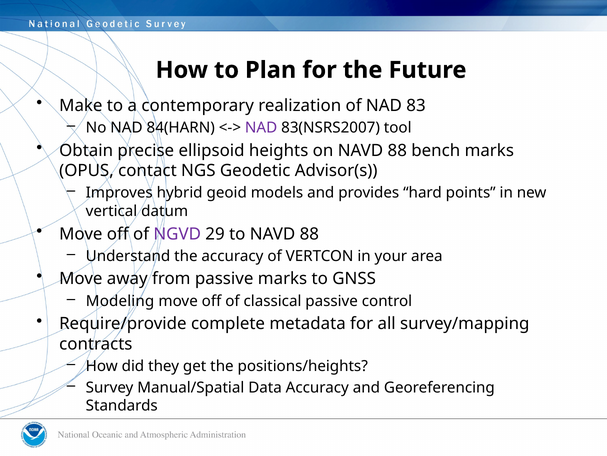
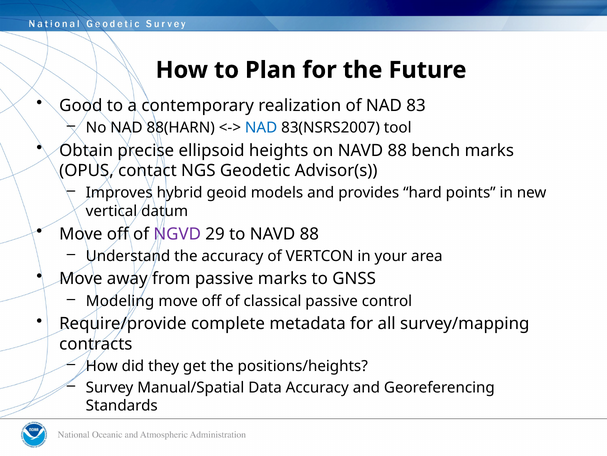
Make: Make -> Good
84(HARN: 84(HARN -> 88(HARN
NAD at (261, 128) colour: purple -> blue
